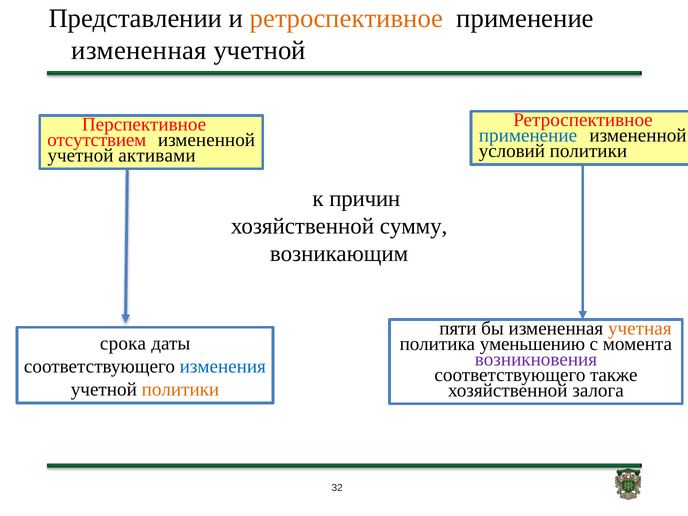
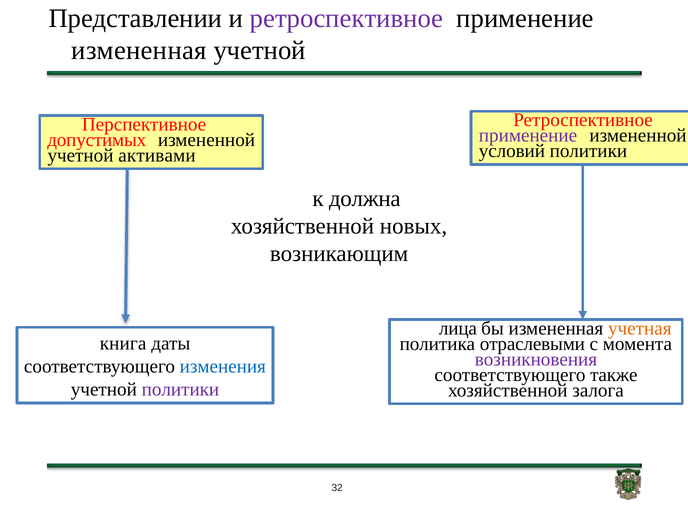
ретроспективное at (346, 18) colour: orange -> purple
применение at (528, 136) colour: blue -> purple
отсутствием: отсутствием -> допустимых
причин: причин -> должна
сумму: сумму -> новых
пяти: пяти -> лица
срока: срока -> книга
уменьшению: уменьшению -> отраслевыми
политики at (180, 389) colour: orange -> purple
